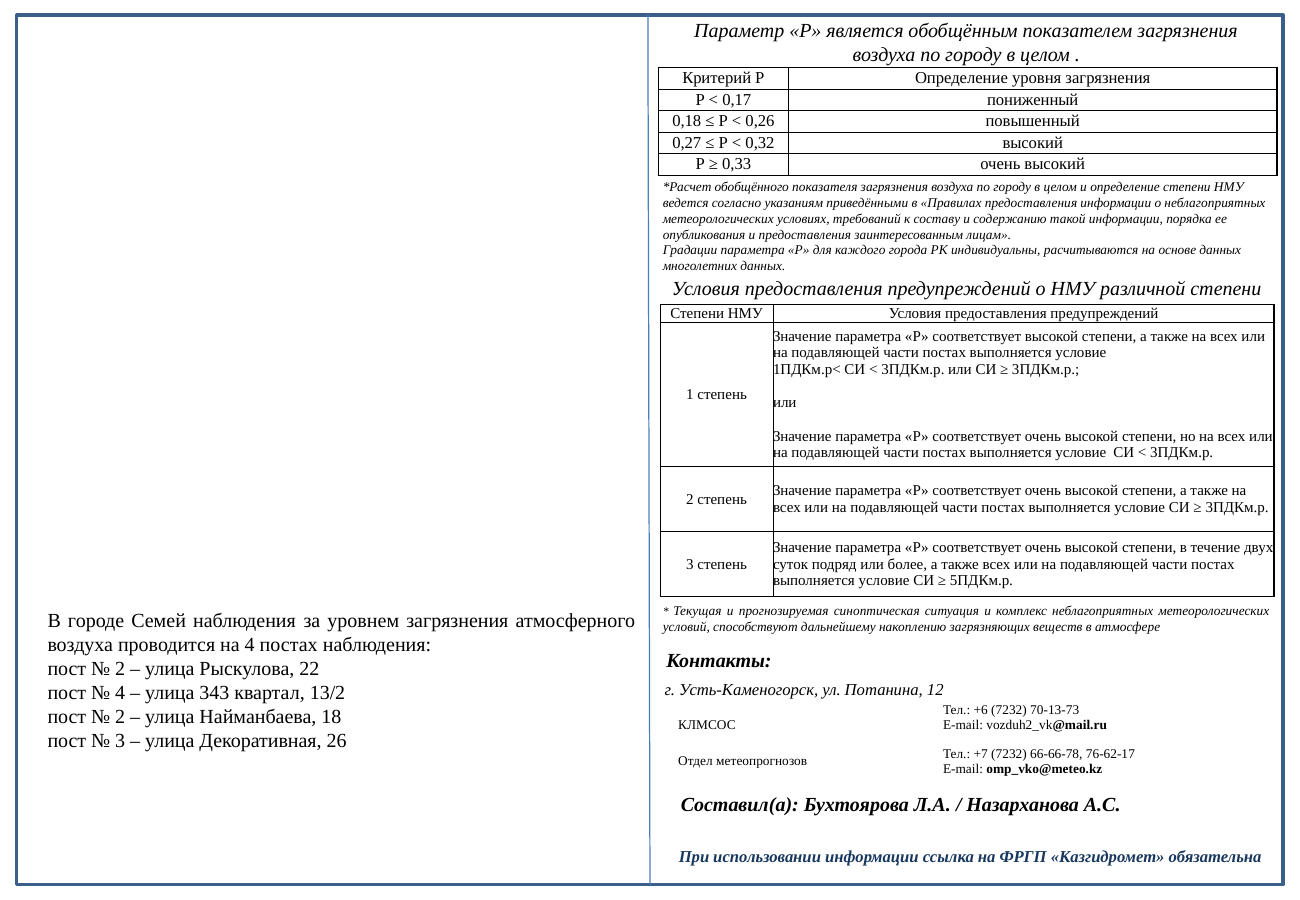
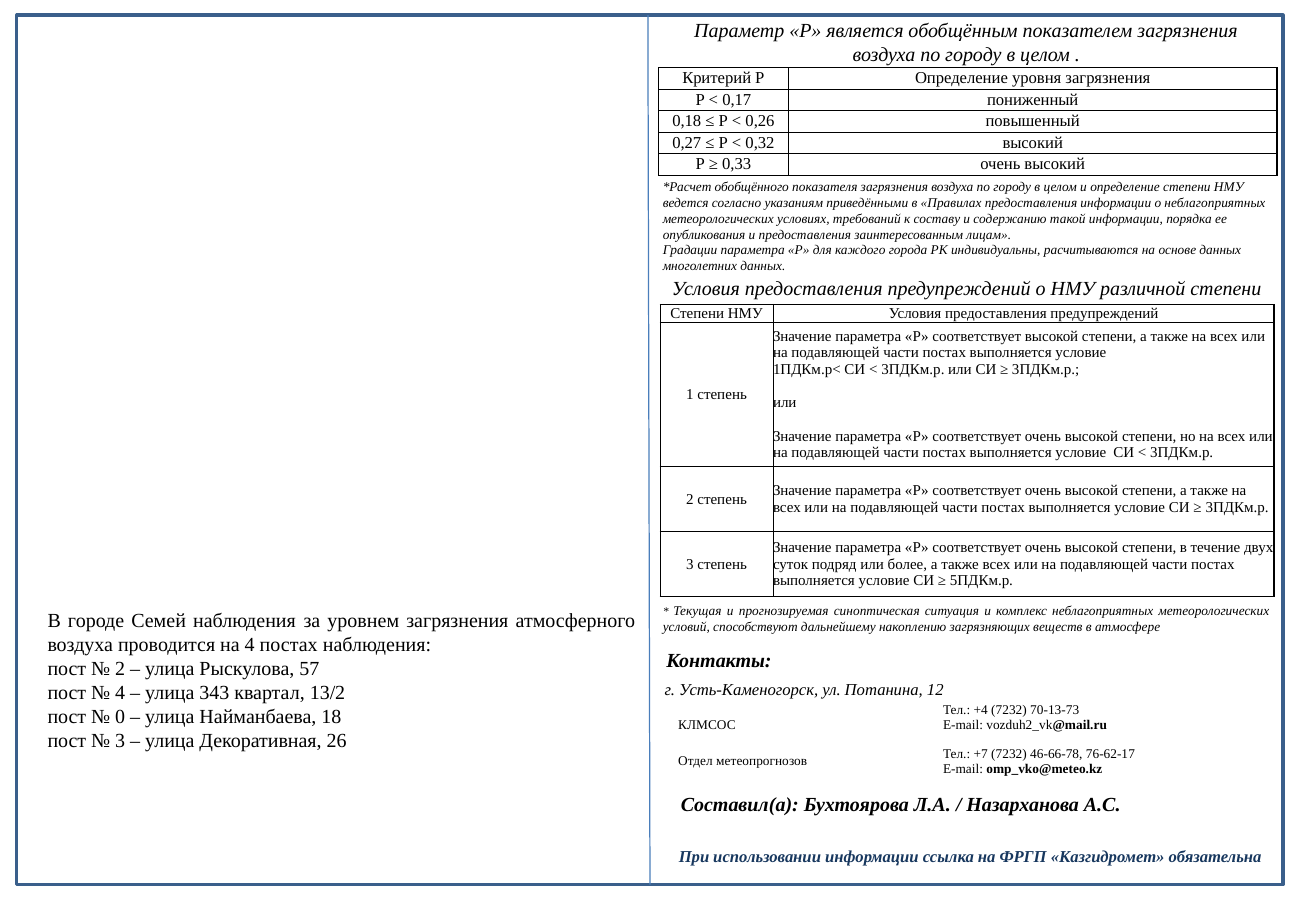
22: 22 -> 57
+6: +6 -> +4
2 at (120, 717): 2 -> 0
66-66-78: 66-66-78 -> 46-66-78
